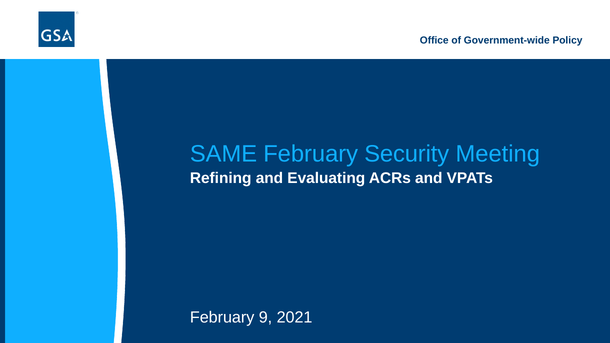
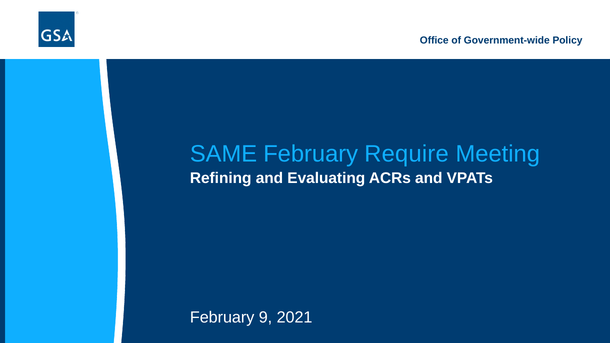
Security: Security -> Require
